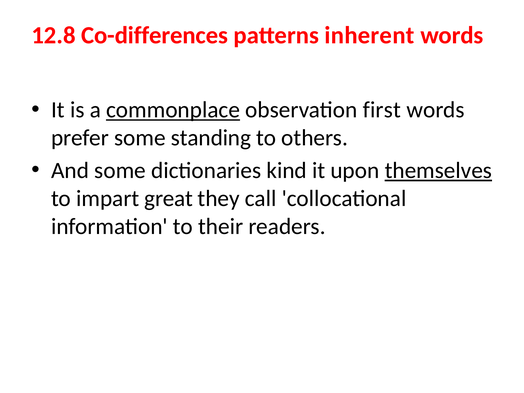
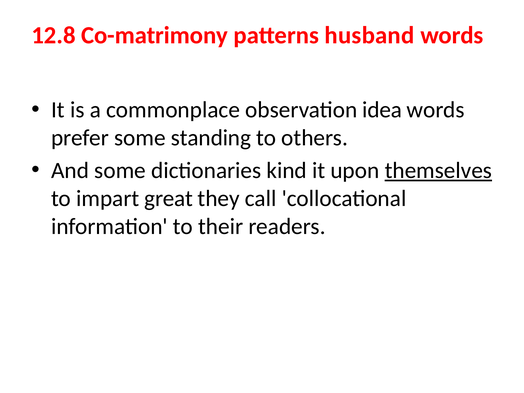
Co-differences: Co-differences -> Co-matrimony
inherent: inherent -> husband
commonplace underline: present -> none
first: first -> idea
